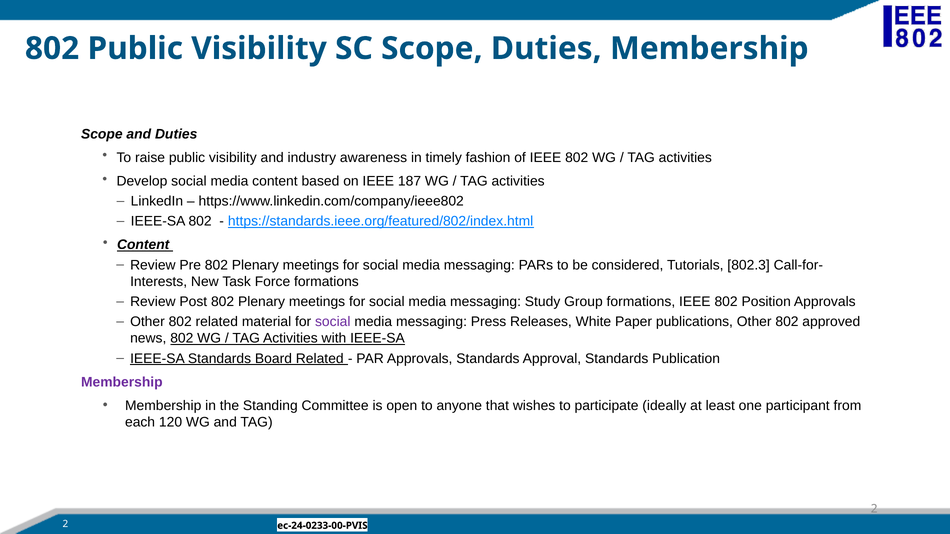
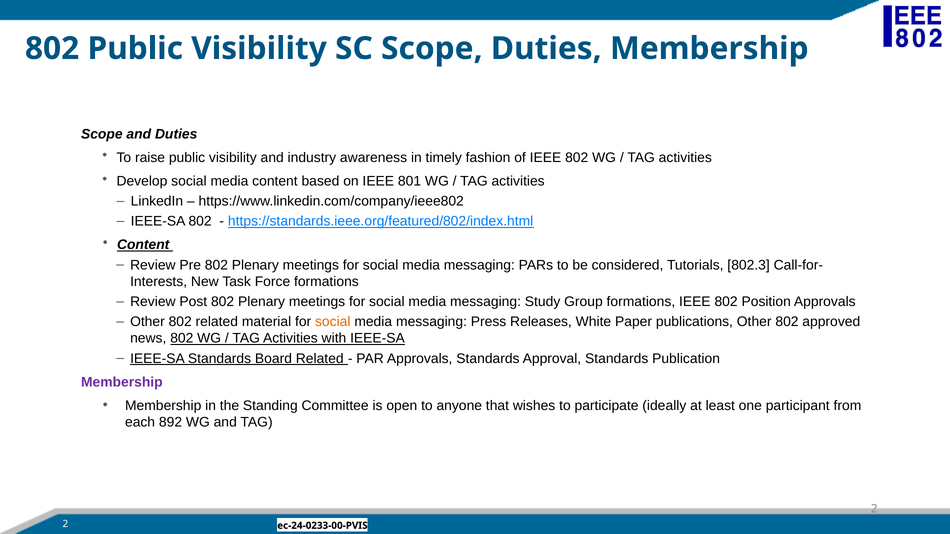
187: 187 -> 801
social at (333, 322) colour: purple -> orange
120: 120 -> 892
